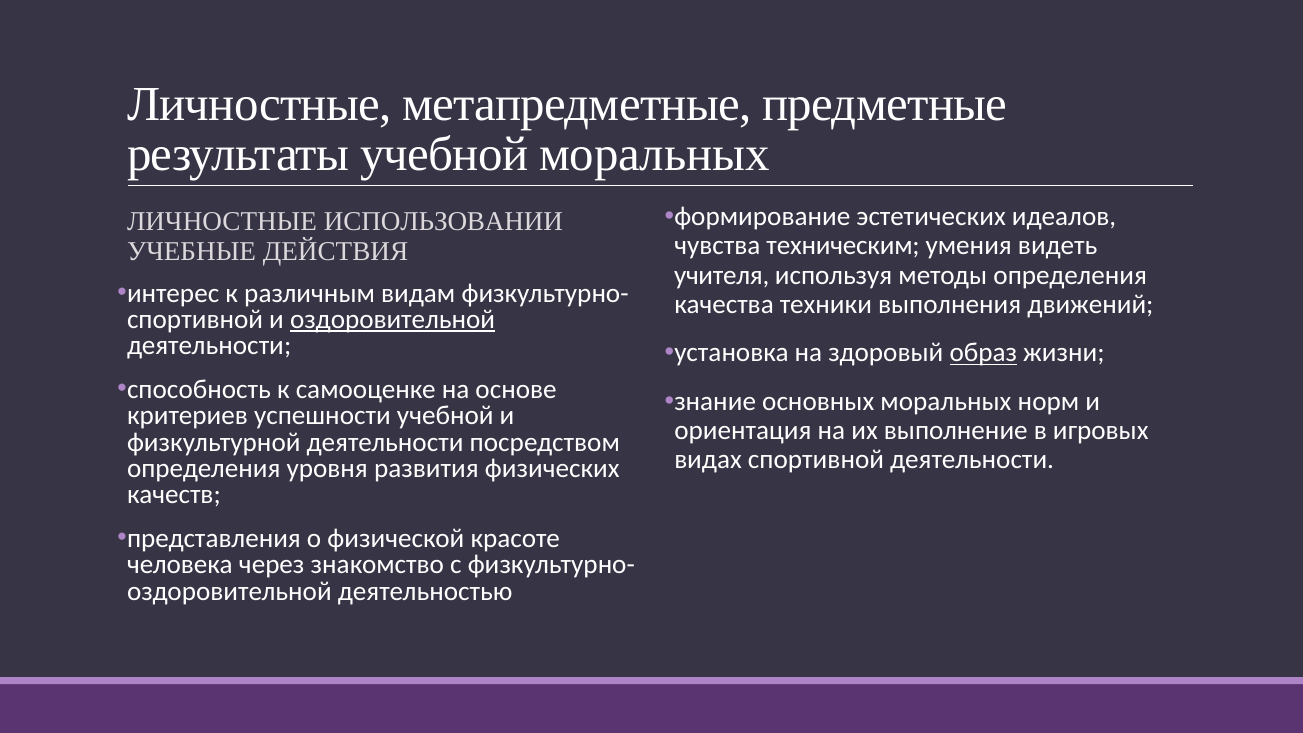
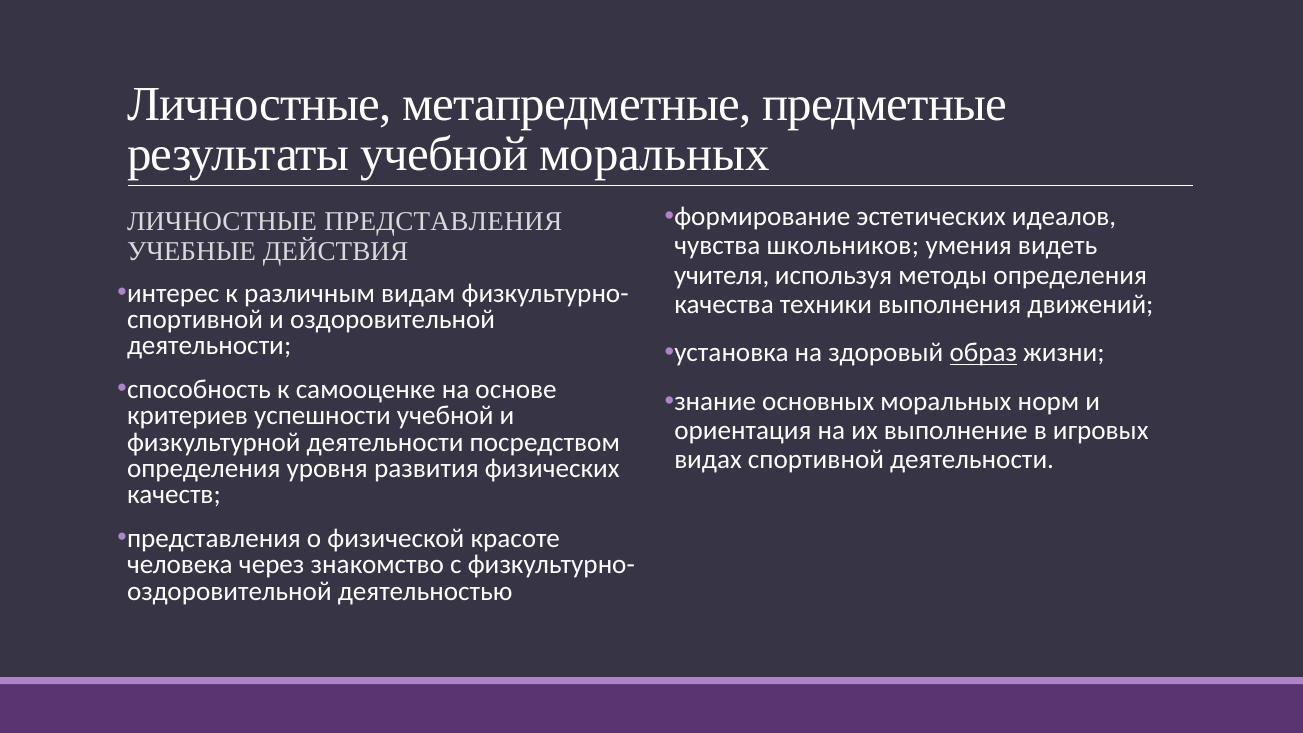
ЛИЧНОСТНЫЕ ИСПОЛЬЗОВАНИИ: ИСПОЛЬЗОВАНИИ -> ПРЕДСТАВЛЕНИЯ
техническим: техническим -> школьников
оздоровительной at (392, 319) underline: present -> none
